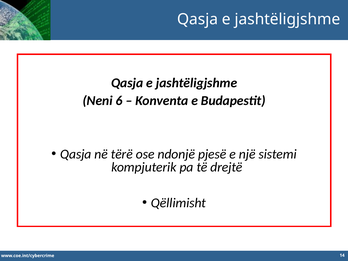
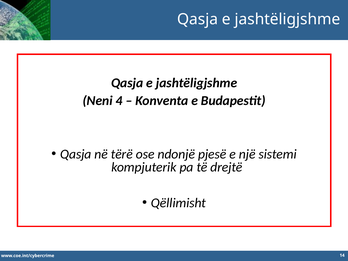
6: 6 -> 4
